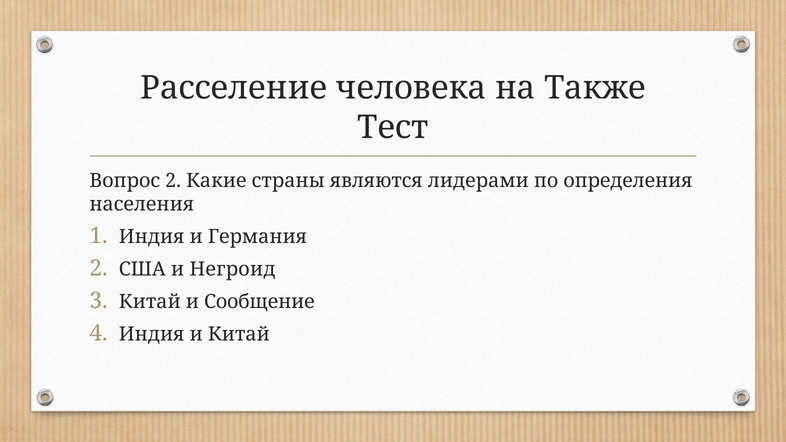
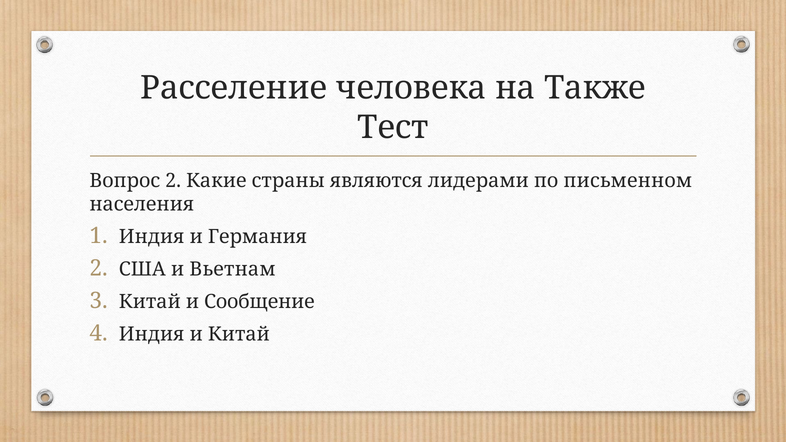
определения: определения -> письменном
Негроид: Негроид -> Вьетнам
